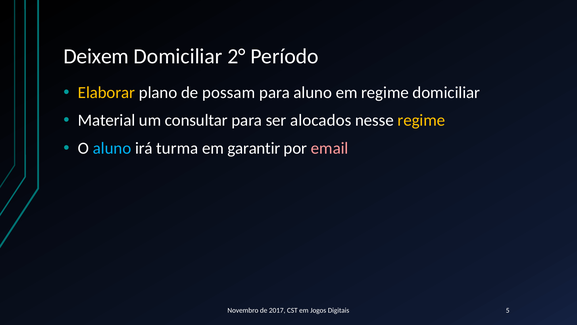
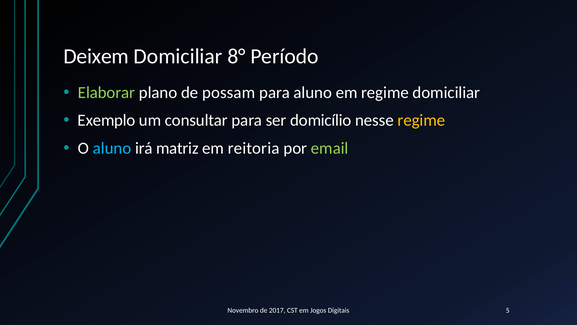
2°: 2° -> 8°
Elaborar colour: yellow -> light green
Material: Material -> Exemplo
alocados: alocados -> domicílio
turma: turma -> matriz
garantir: garantir -> reitoria
email colour: pink -> light green
